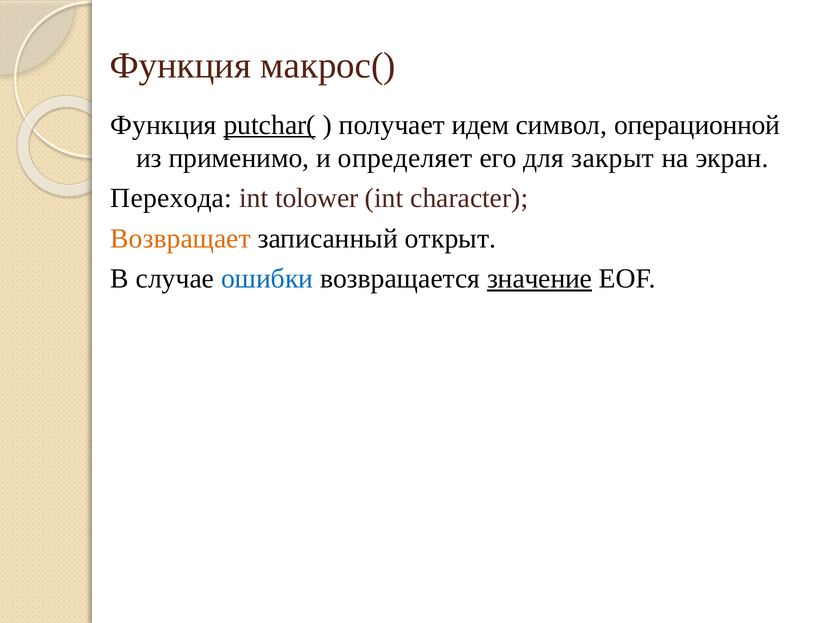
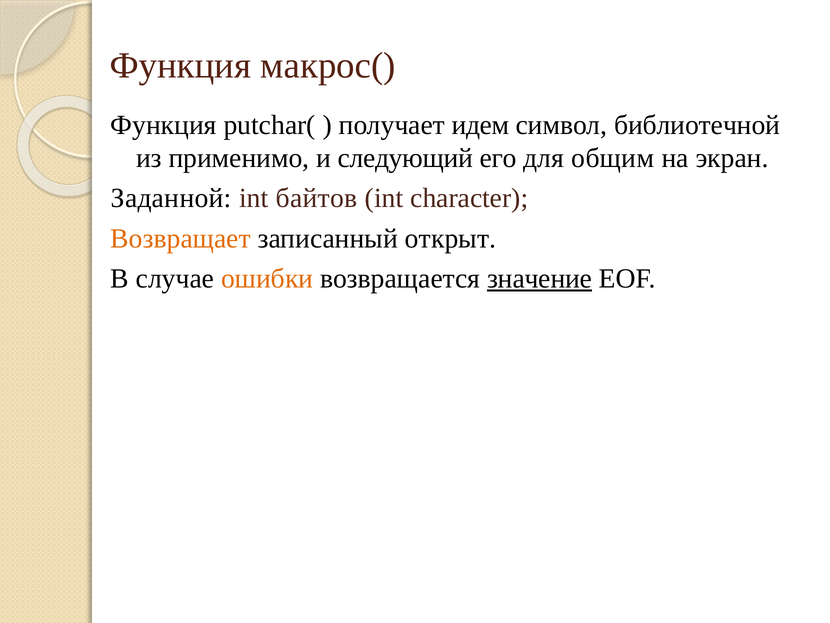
putchar( underline: present -> none
операционной: операционной -> библиотечной
определяет: определяет -> следующий
закрыт: закрыт -> общим
Перехода: Перехода -> Заданной
tolower: tolower -> байтов
ошибки colour: blue -> orange
